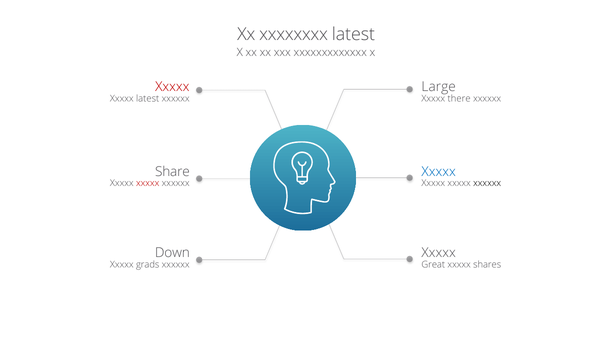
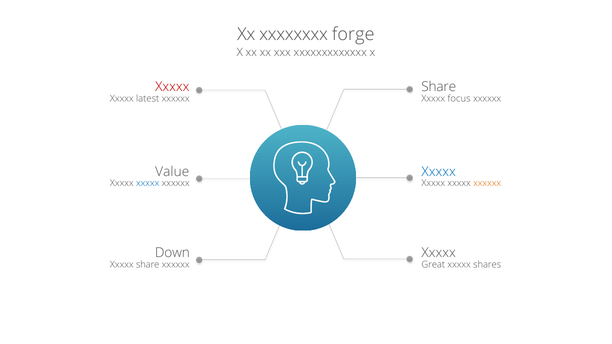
xxxxxxxx latest: latest -> forge
Large at (439, 87): Large -> Share
there: there -> focus
Share: Share -> Value
xxxxx at (148, 183) colour: red -> blue
xxxxxx at (487, 183) colour: black -> orange
Xxxxx grads: grads -> share
